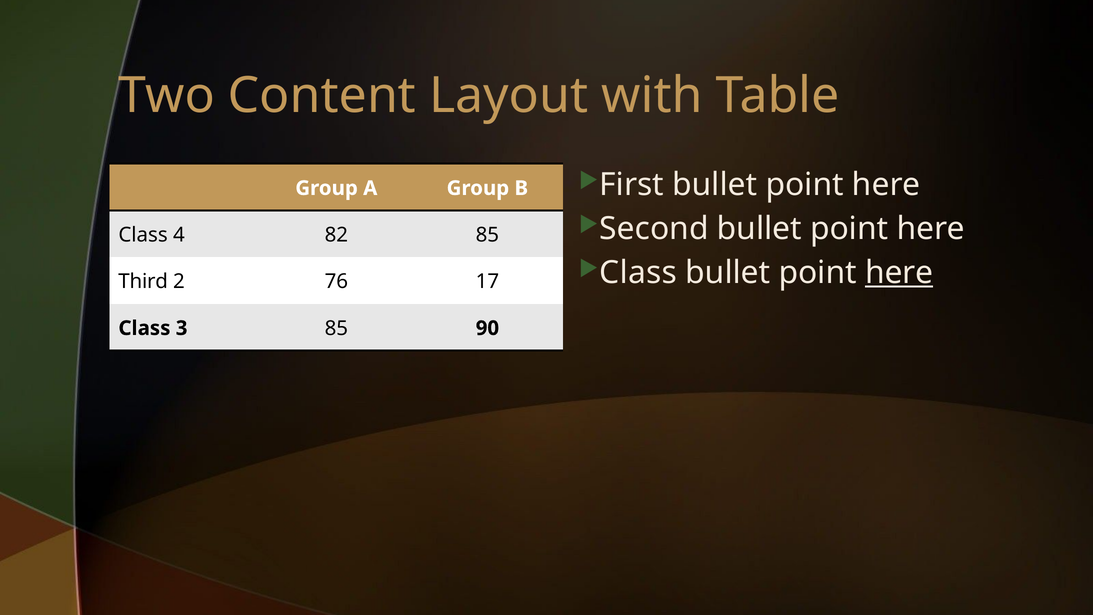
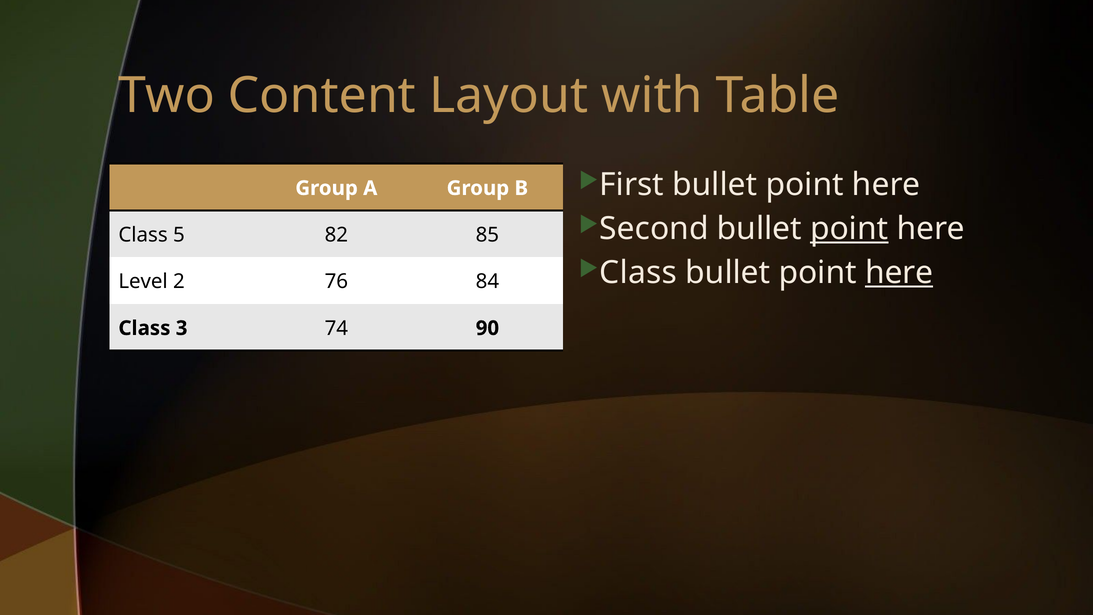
point at (849, 229) underline: none -> present
4: 4 -> 5
Third: Third -> Level
17: 17 -> 84
3 85: 85 -> 74
